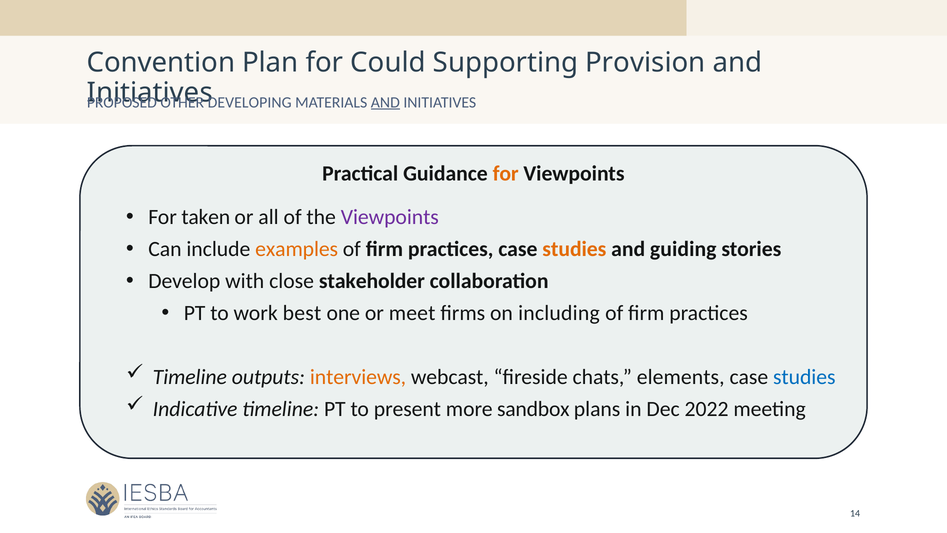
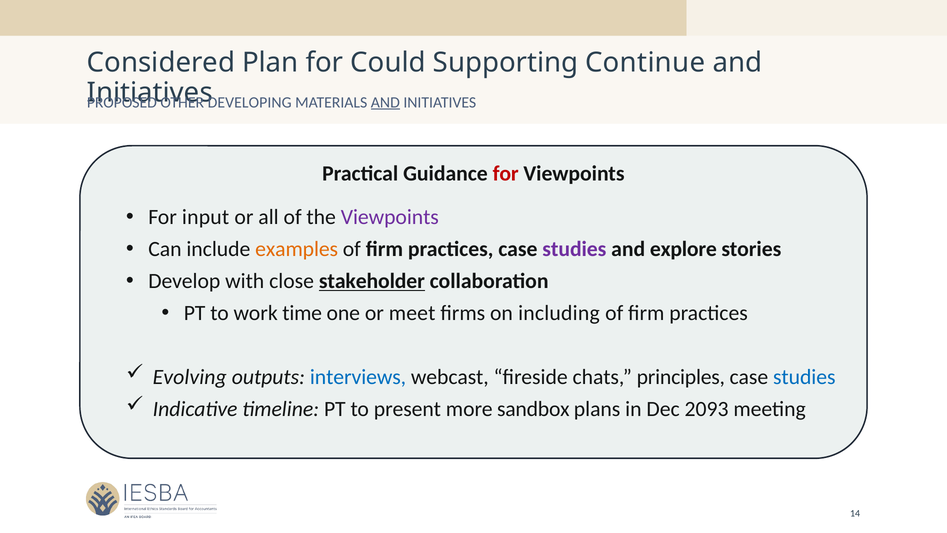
Convention: Convention -> Considered
Provision: Provision -> Continue
for at (506, 174) colour: orange -> red
taken: taken -> input
studies at (574, 249) colour: orange -> purple
guiding: guiding -> explore
stakeholder underline: none -> present
best: best -> time
Timeline at (190, 377): Timeline -> Evolving
interviews colour: orange -> blue
elements: elements -> principles
2022: 2022 -> 2093
